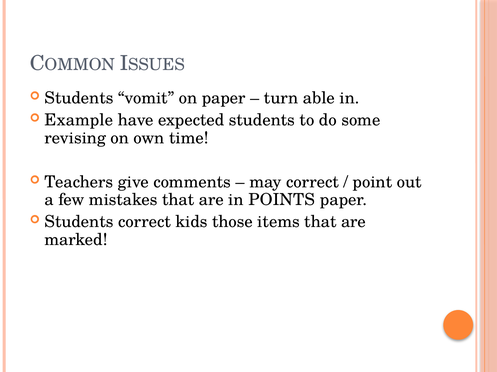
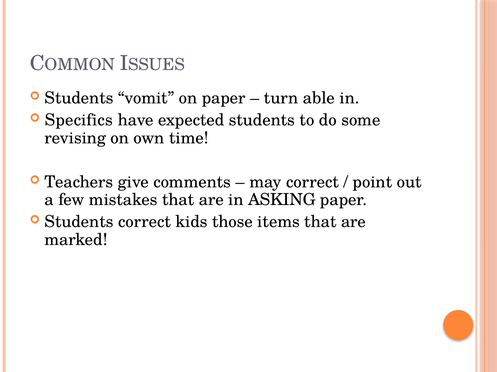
Example: Example -> Specifics
POINTS: POINTS -> ASKING
